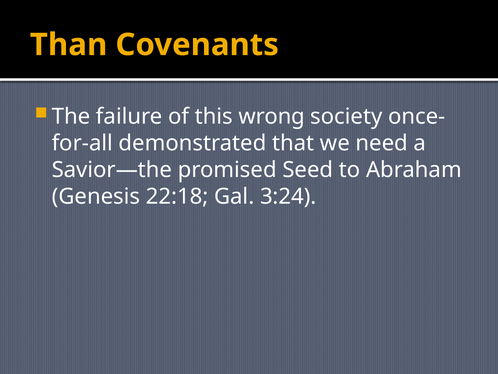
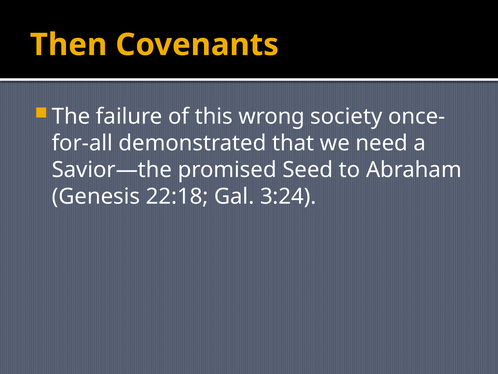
Than: Than -> Then
